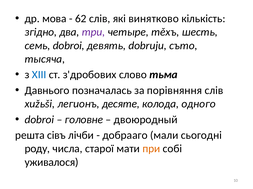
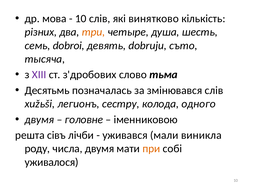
62 at (81, 19): 62 -> 10
згідно: згідно -> різних
три colour: purple -> orange
тěхъ: тěхъ -> душа
XIII colour: blue -> purple
Давнього: Давнього -> Десятьмь
порівняння: порівняння -> змінювався
десяте: десяте -> сестру
dobroi at (39, 120): dobroi -> двумя
двоюродный: двоюродный -> іменниковою
добрааго: добрааго -> уживався
сьогодні: сьогодні -> виникла
числа старої: старої -> двумя
